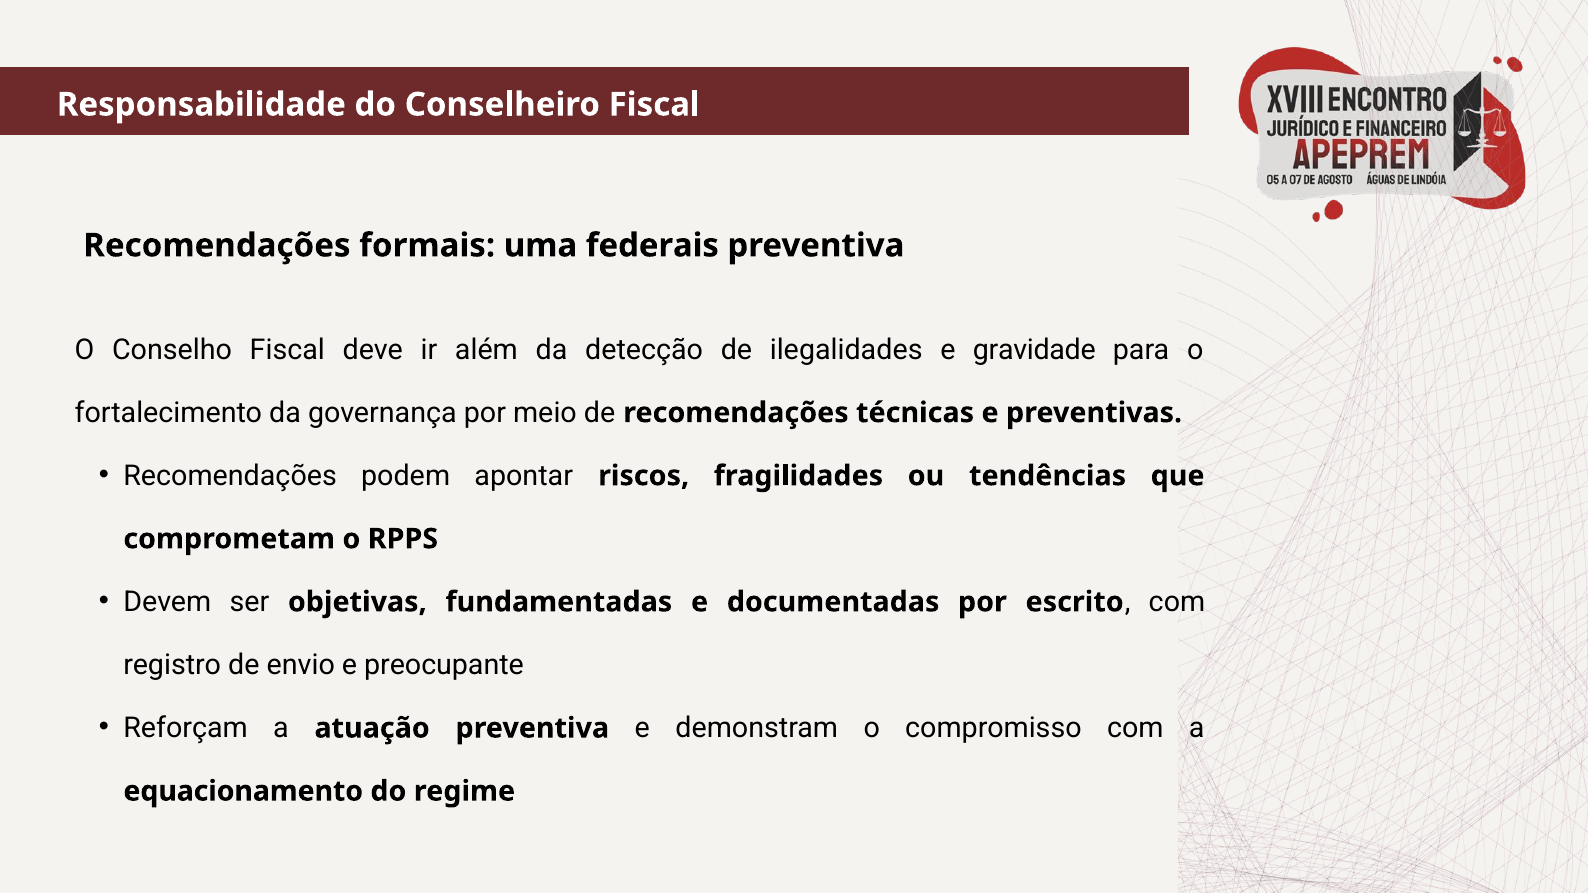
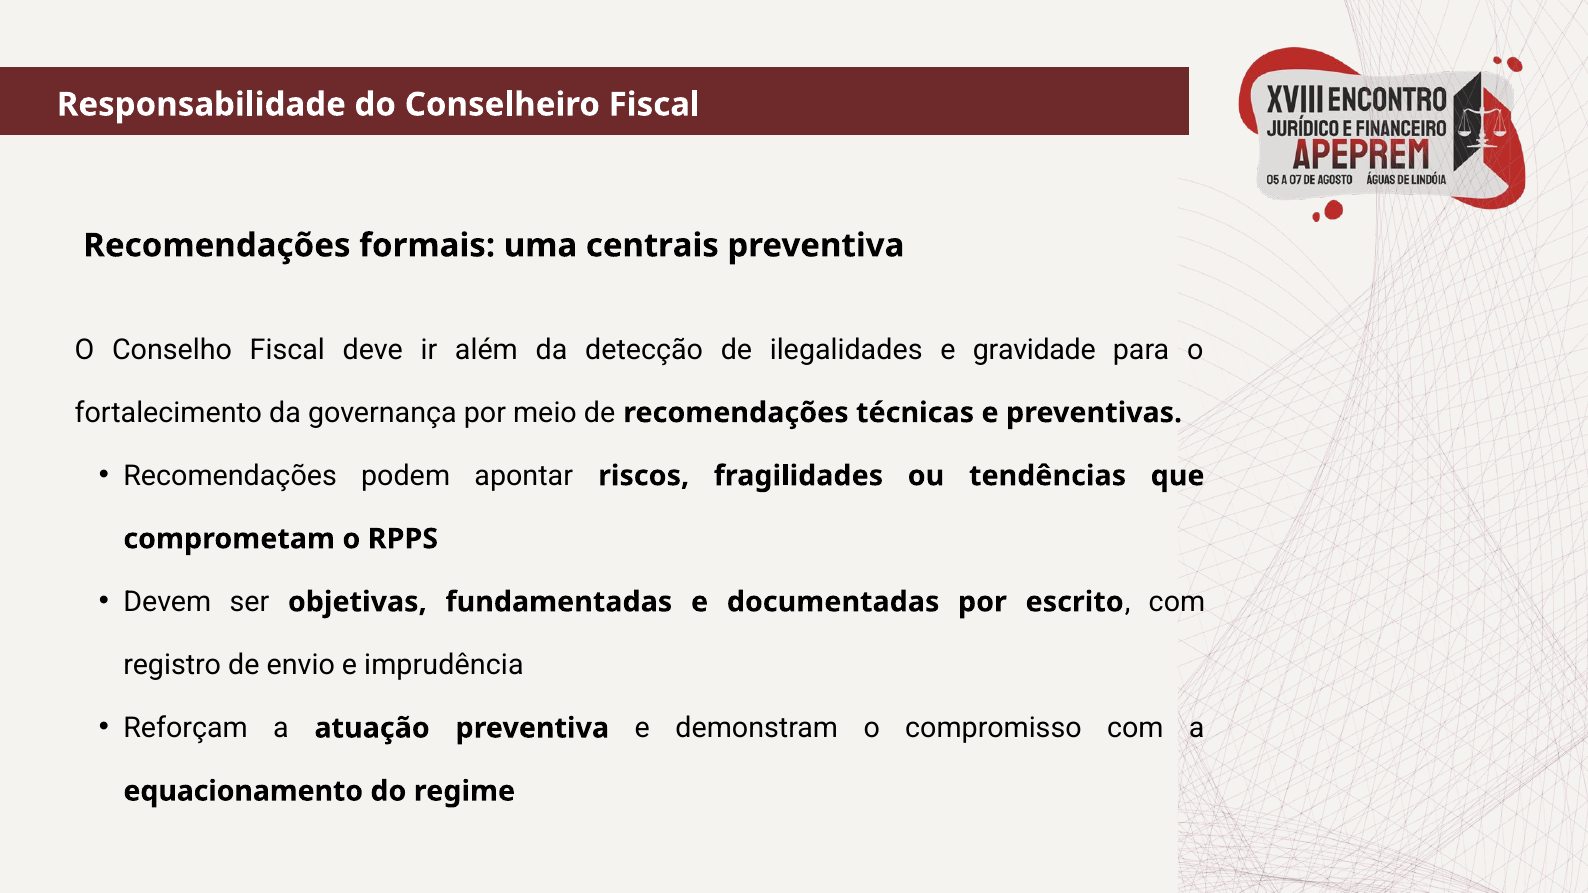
federais: federais -> centrais
preocupante: preocupante -> imprudência
